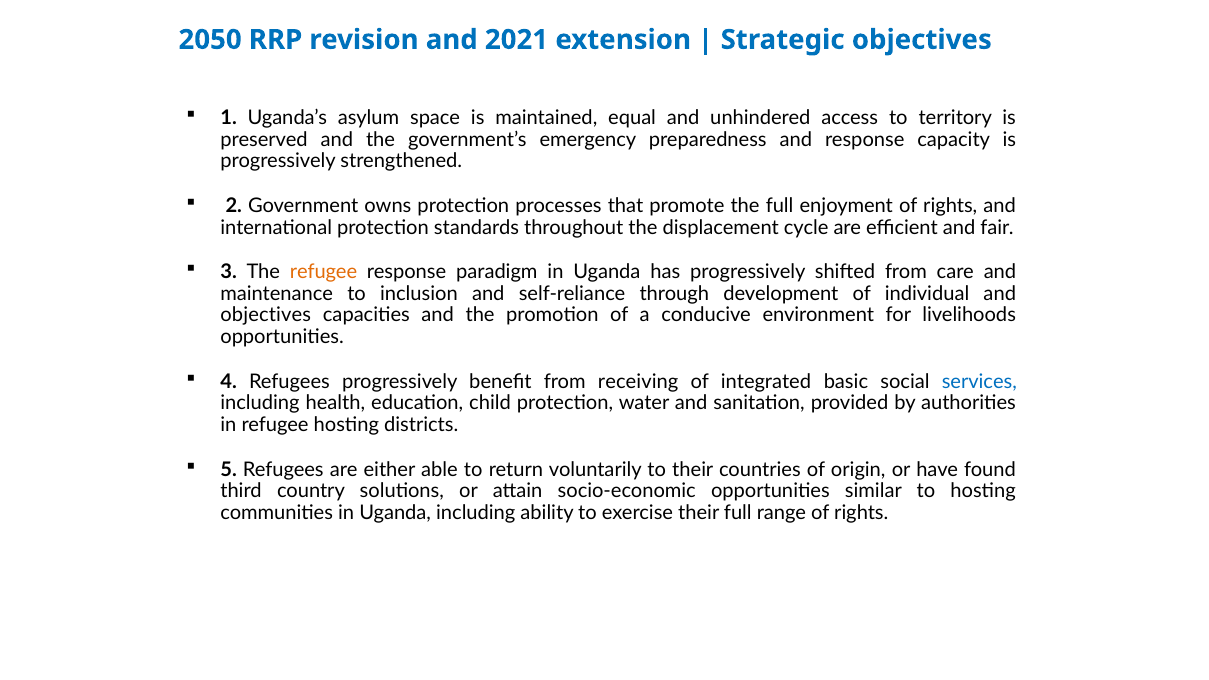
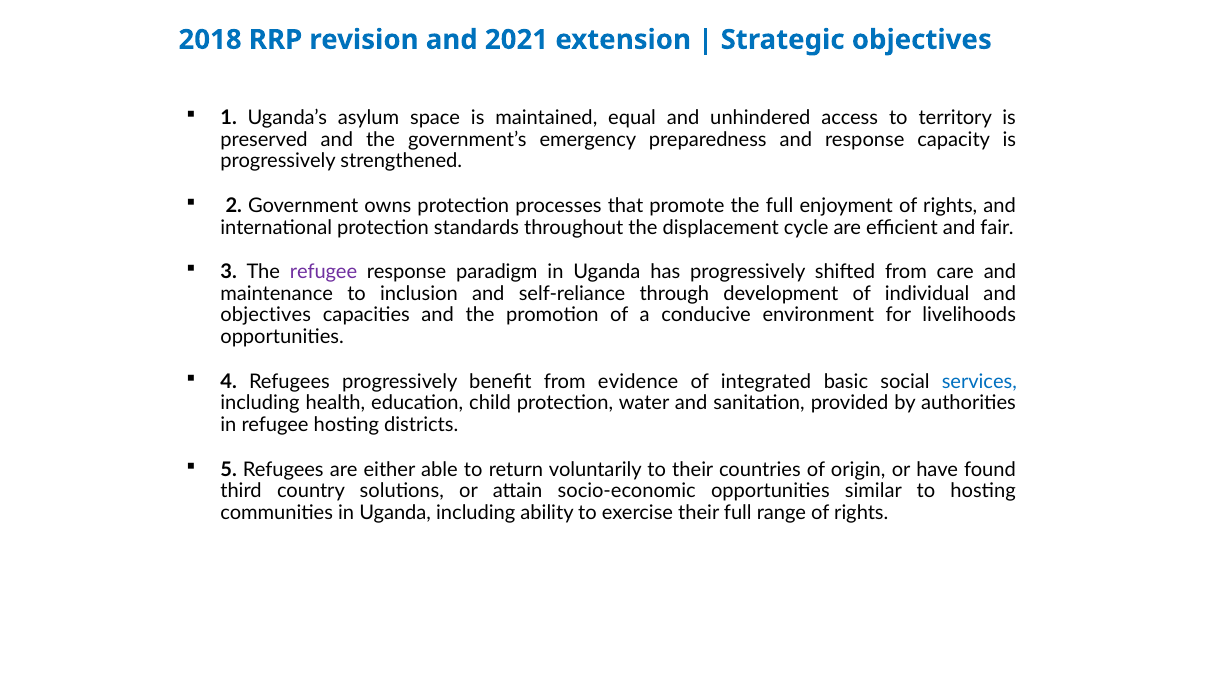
2050: 2050 -> 2018
refugee at (323, 272) colour: orange -> purple
receiving: receiving -> evidence
